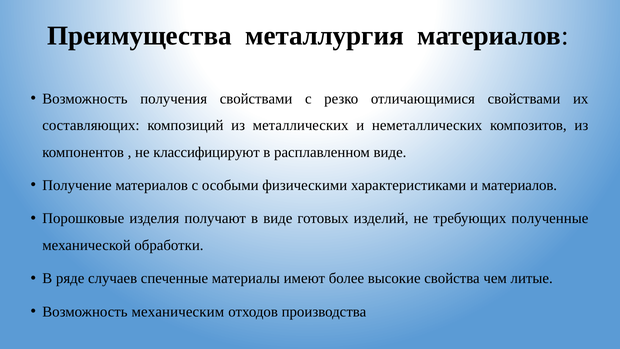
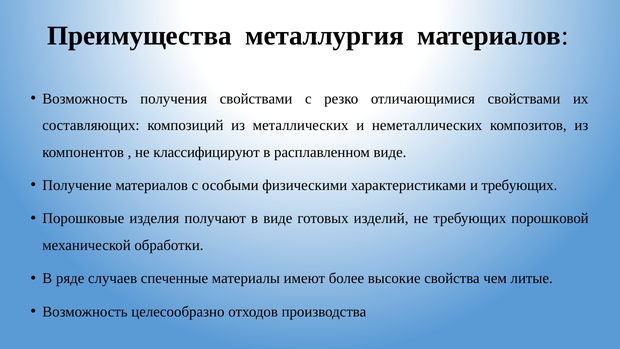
и материалов: материалов -> требующих
полученные: полученные -> порошковой
механическим: механическим -> целесообразно
